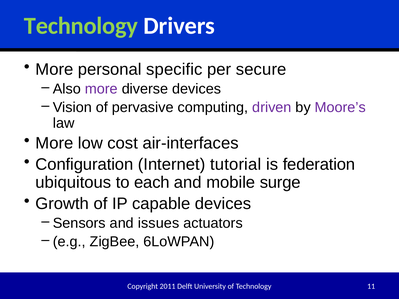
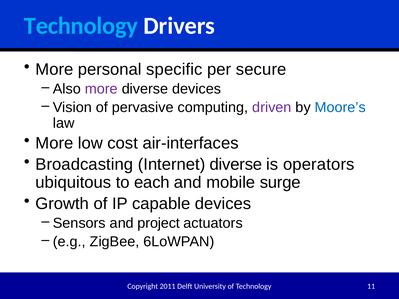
Technology at (81, 26) colour: light green -> light blue
Moore’s colour: purple -> blue
Configuration: Configuration -> Broadcasting
Internet tutorial: tutorial -> diverse
federation: federation -> operators
issues: issues -> project
